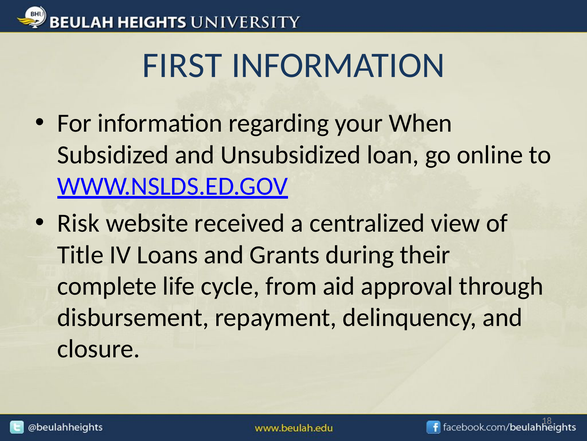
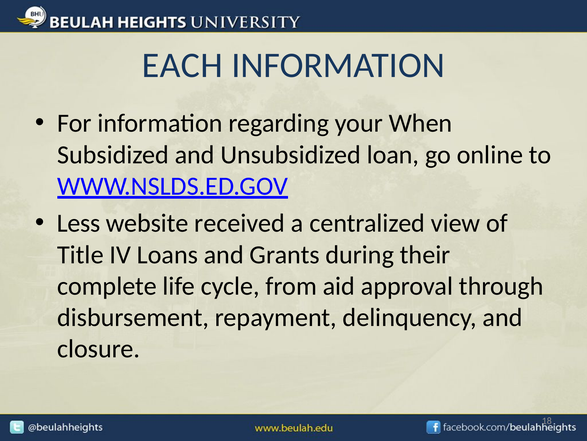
FIRST: FIRST -> EACH
Risk: Risk -> Less
